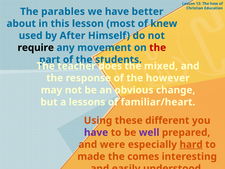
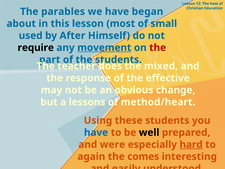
better: better -> began
knew: knew -> small
movement underline: none -> present
however: however -> effective
familiar/heart: familiar/heart -> method/heart
these different: different -> students
have at (96, 132) colour: purple -> blue
well colour: purple -> black
made: made -> again
